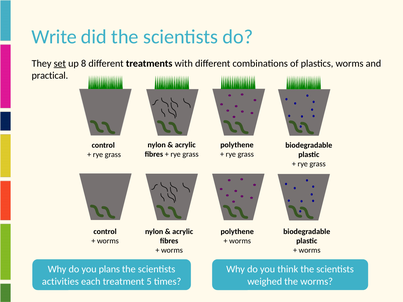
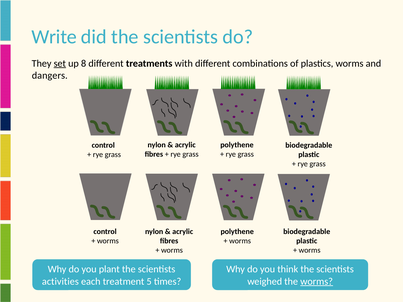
practical: practical -> dangers
plans: plans -> plant
worms at (317, 282) underline: none -> present
